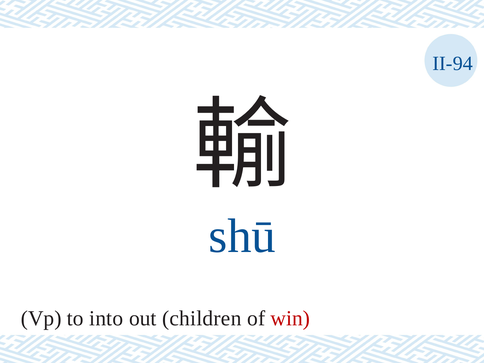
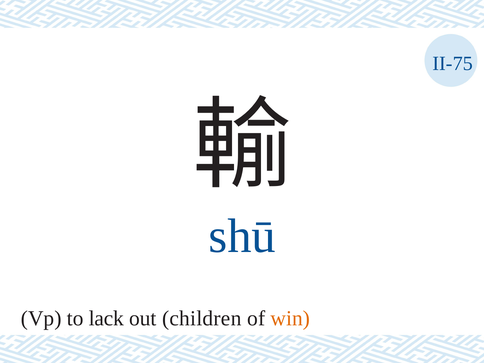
II-94: II-94 -> II-75
into: into -> lack
win colour: red -> orange
